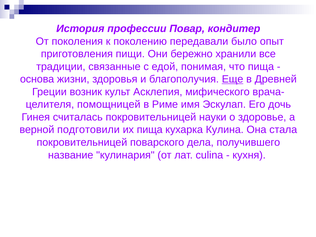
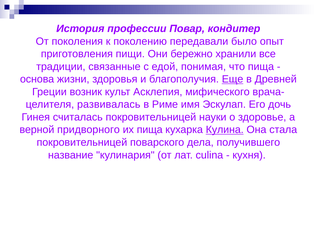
помощницей: помощницей -> развивалась
подготовили: подготовили -> придворного
Кулина underline: none -> present
